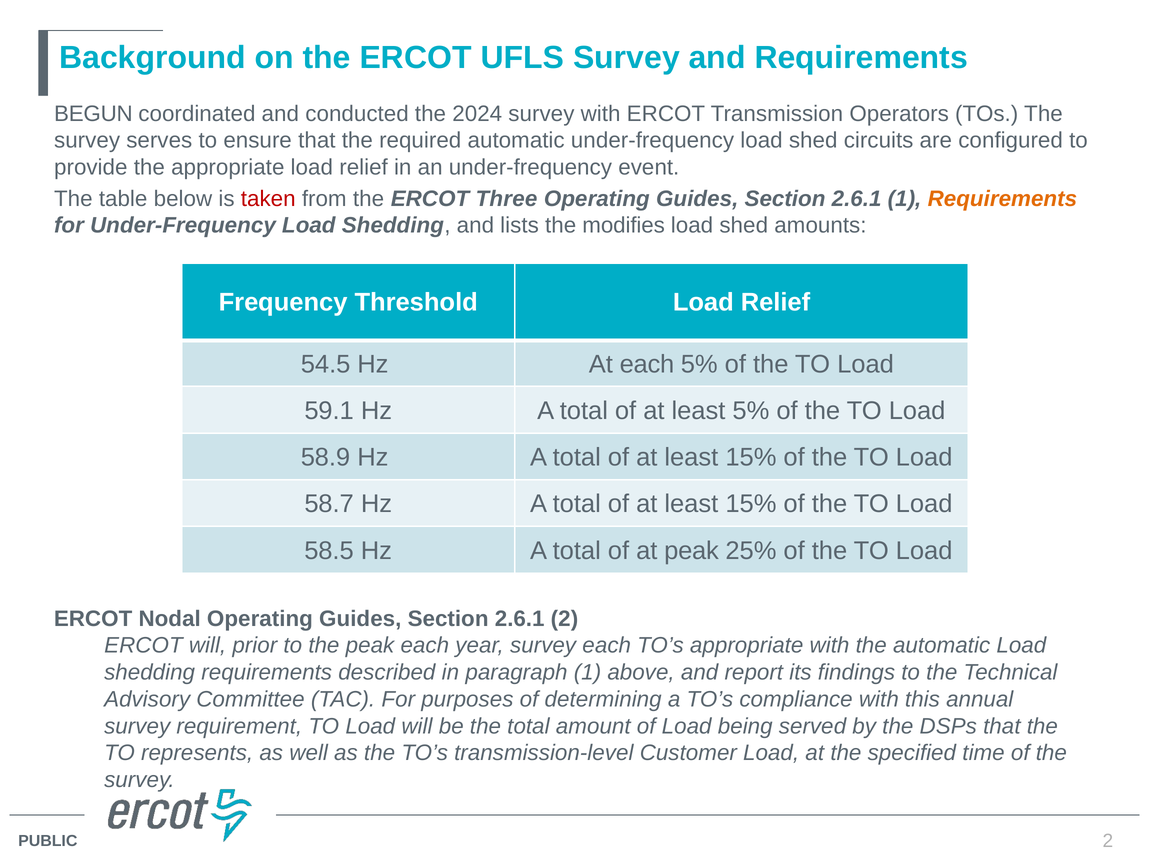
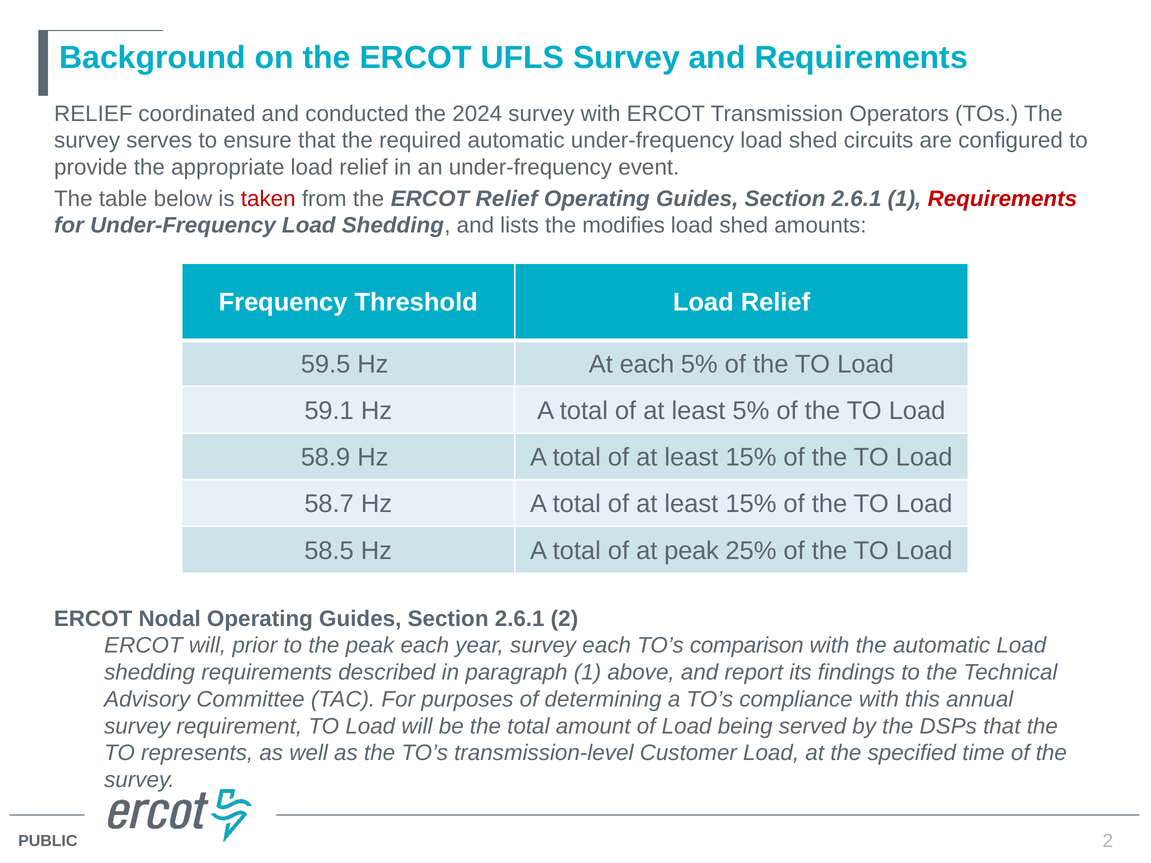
BEGUN at (93, 114): BEGUN -> RELIEF
ERCOT Three: Three -> Relief
Requirements at (1002, 199) colour: orange -> red
54.5: 54.5 -> 59.5
TO’s appropriate: appropriate -> comparison
